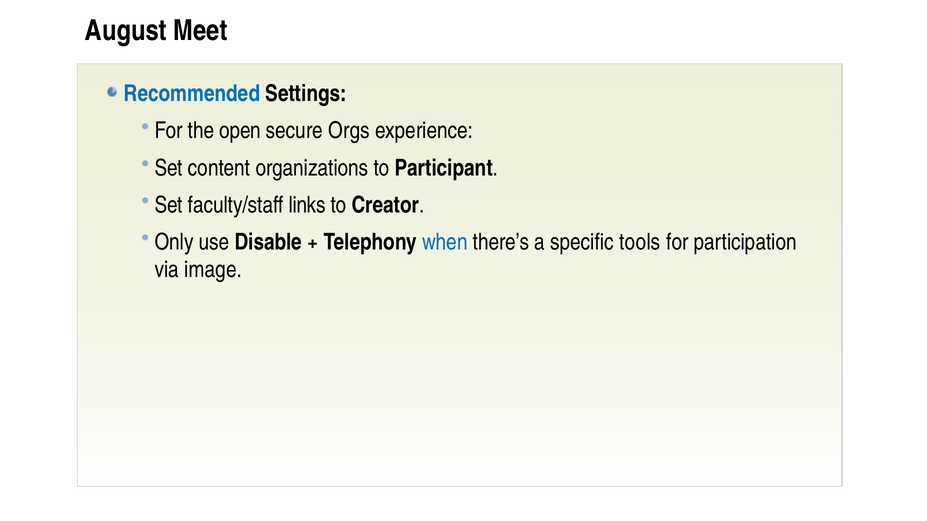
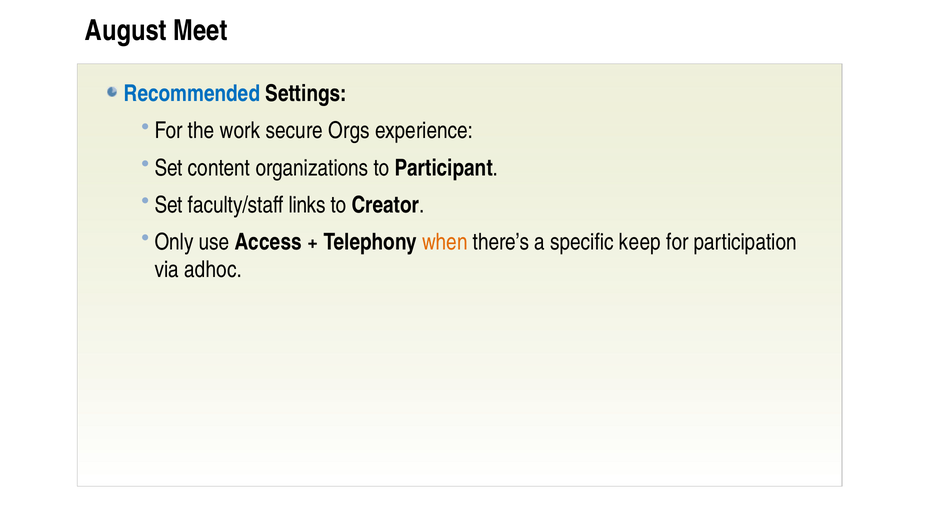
open: open -> work
Disable: Disable -> Access
when colour: blue -> orange
tools: tools -> keep
image: image -> adhoc
